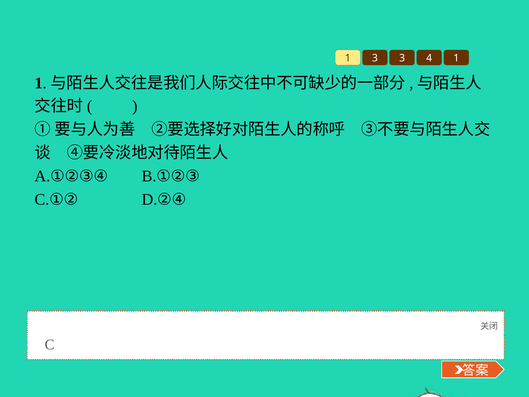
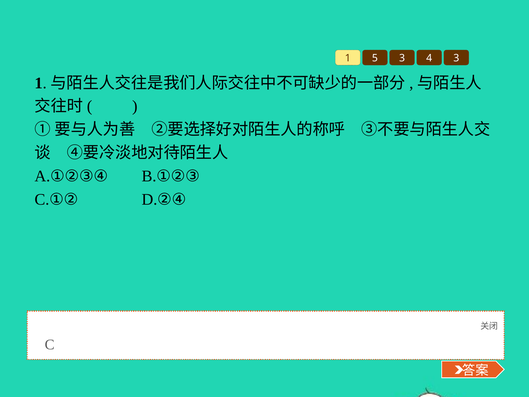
1 3: 3 -> 5
4 1: 1 -> 3
